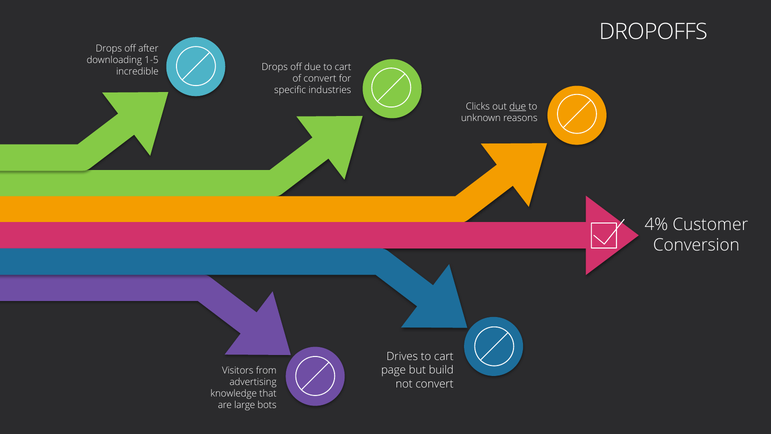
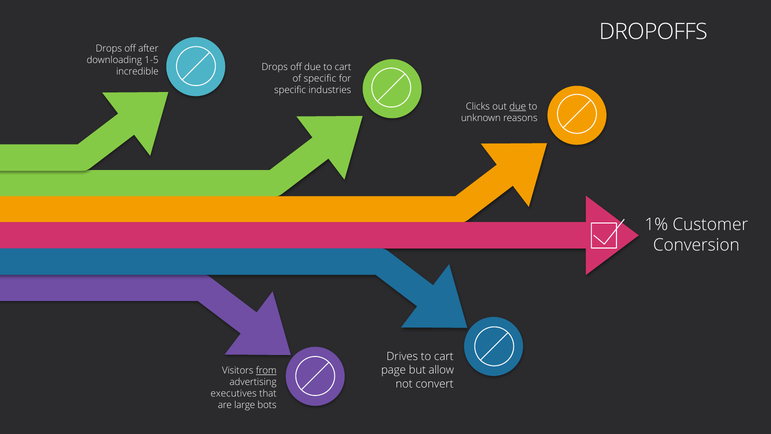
of convert: convert -> specific
4%: 4% -> 1%
build: build -> allow
from underline: none -> present
knowledge: knowledge -> executives
